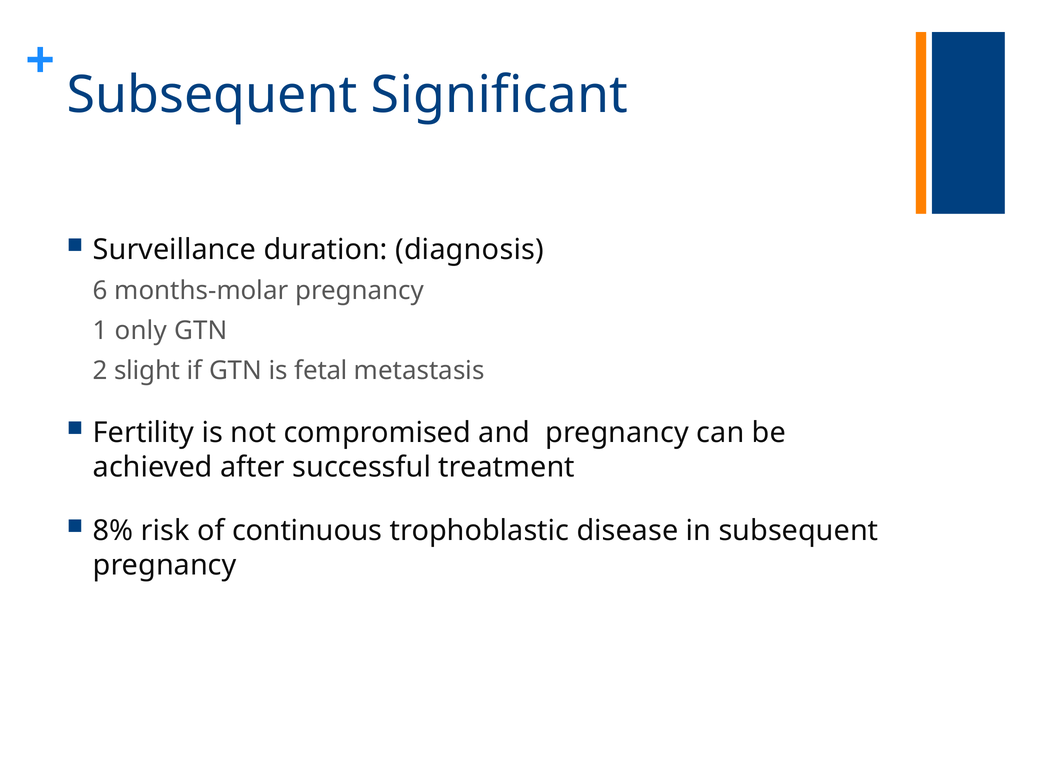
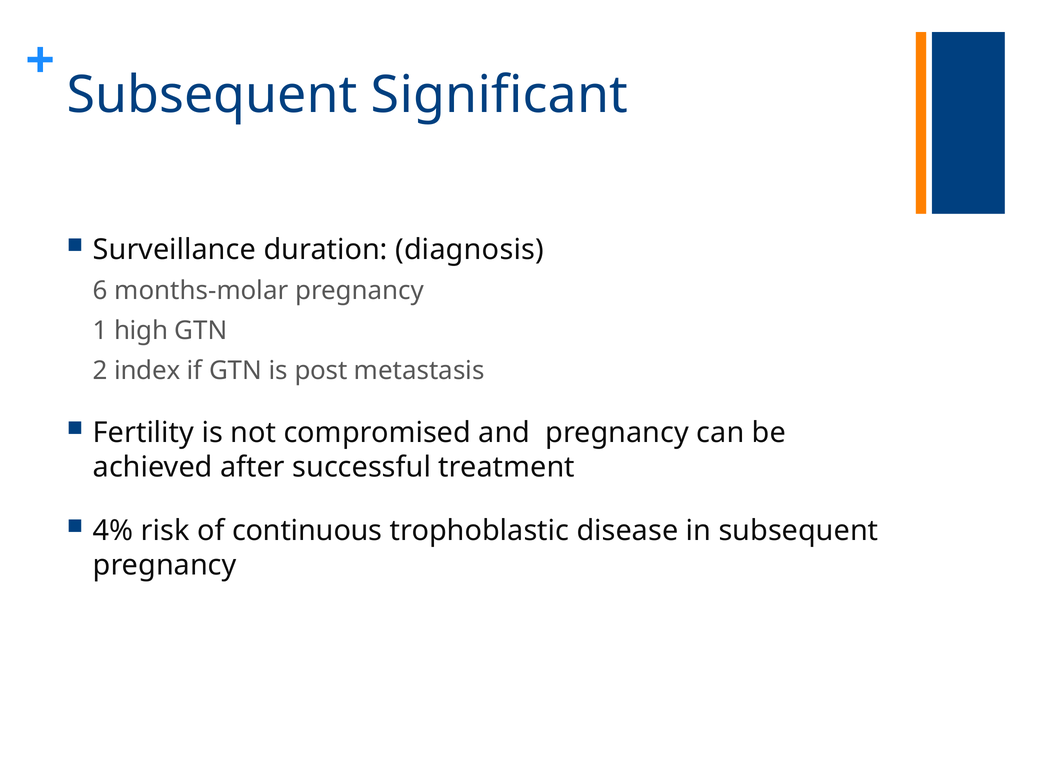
only: only -> high
slight: slight -> index
fetal: fetal -> post
8%: 8% -> 4%
